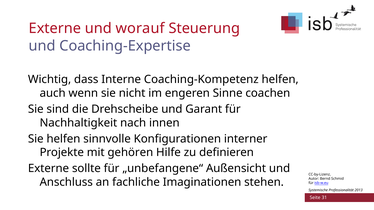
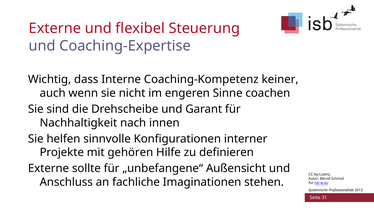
worauf: worauf -> flexibel
Coaching-Kompetenz helfen: helfen -> keiner
